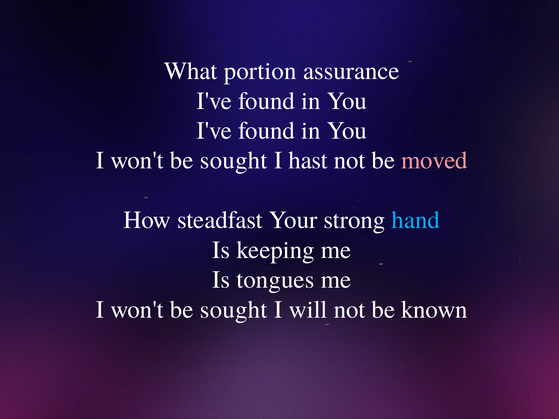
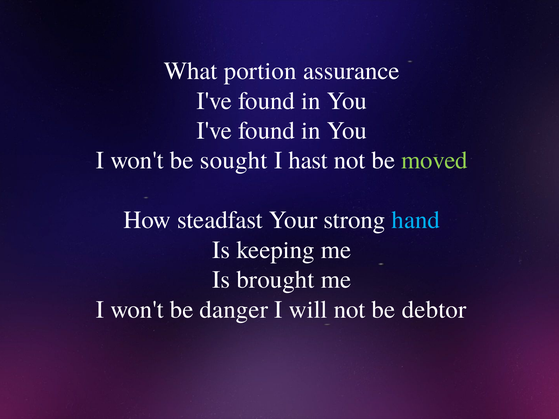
moved colour: pink -> light green
tongues: tongues -> brought
sought at (234, 310): sought -> danger
known: known -> debtor
